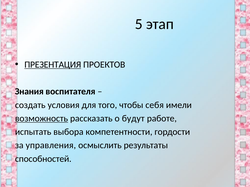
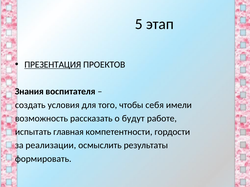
возможность underline: present -> none
выбора: выбора -> главная
управления: управления -> реализации
способностей: способностей -> формировать
